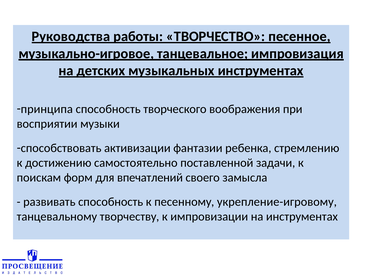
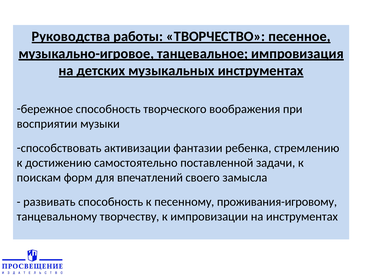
принципа: принципа -> бережное
укрепление-игровому: укрепление-игровому -> проживания-игровому
